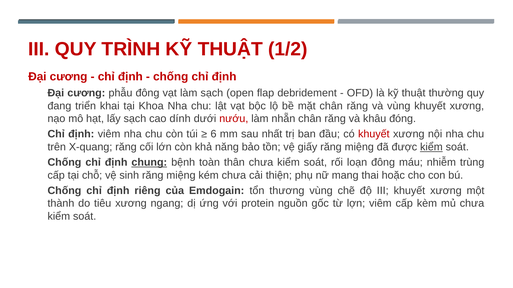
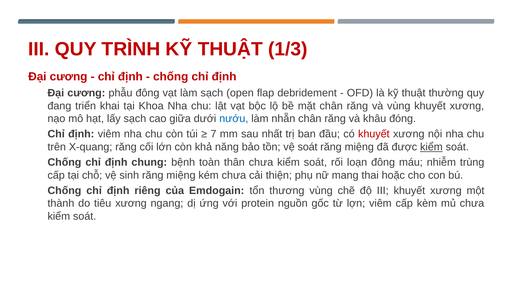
1/2: 1/2 -> 1/3
dính: dính -> giữa
nướu colour: red -> blue
6: 6 -> 7
vệ giấy: giấy -> soát
chung underline: present -> none
